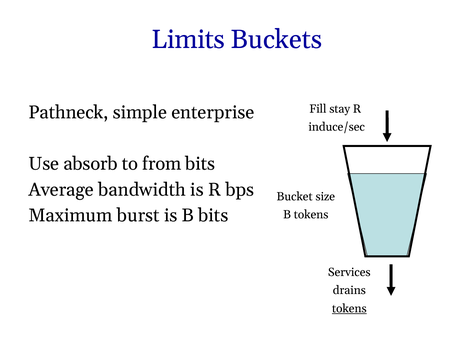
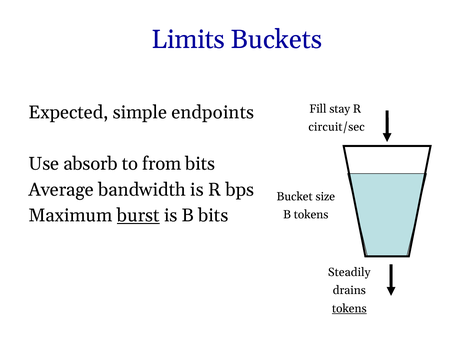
Pathneck: Pathneck -> Expected
enterprise: enterprise -> endpoints
induce/sec: induce/sec -> circuit/sec
burst underline: none -> present
Services: Services -> Steadily
